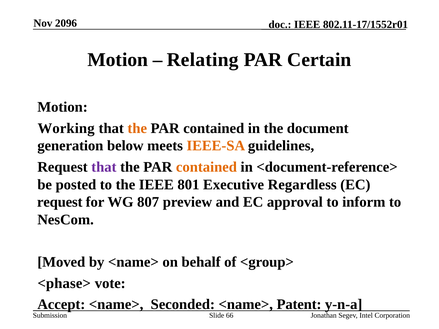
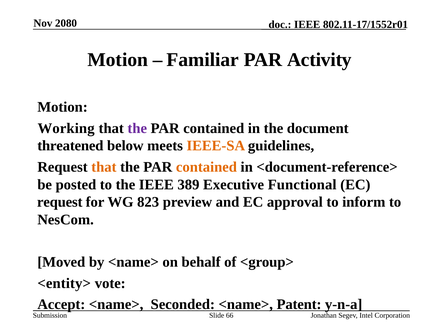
2096: 2096 -> 2080
Relating: Relating -> Familiar
Certain: Certain -> Activity
the at (137, 128) colour: orange -> purple
generation: generation -> threatened
that at (104, 167) colour: purple -> orange
801: 801 -> 389
Regardless: Regardless -> Functional
807: 807 -> 823
<phase>: <phase> -> <entity>
